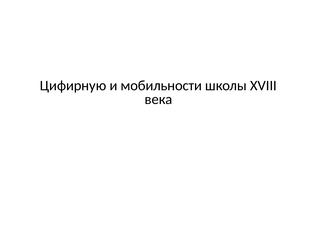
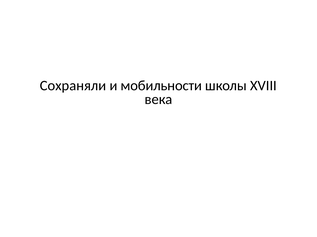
Цифирную: Цифирную -> Сохраняли
